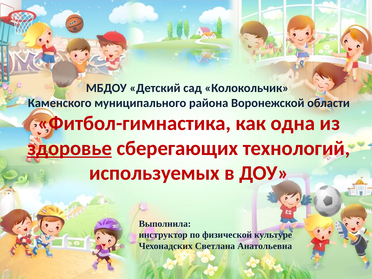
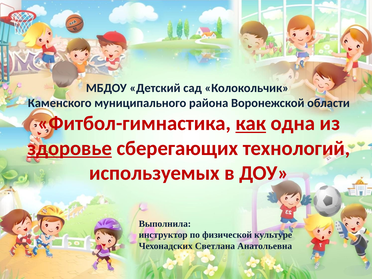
как underline: none -> present
